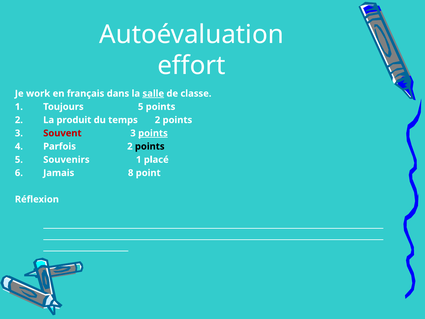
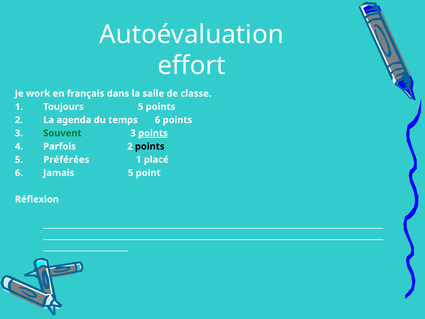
salle underline: present -> none
produit: produit -> agenda
temps 2: 2 -> 6
Souvent colour: red -> green
Souvenirs: Souvenirs -> Préférées
Jamais 8: 8 -> 5
